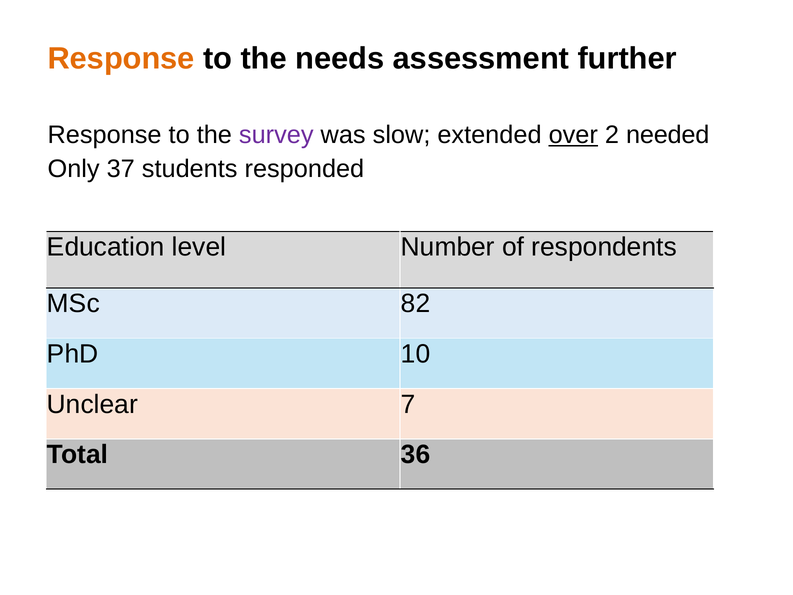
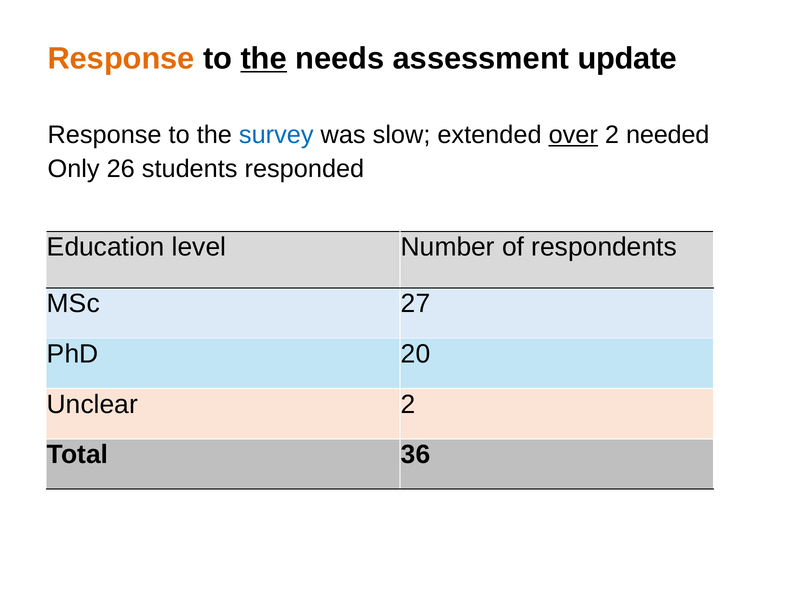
the at (264, 58) underline: none -> present
further: further -> update
survey colour: purple -> blue
37: 37 -> 26
82: 82 -> 27
10: 10 -> 20
Unclear 7: 7 -> 2
